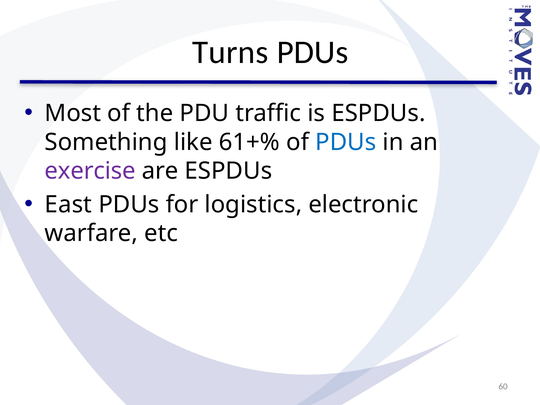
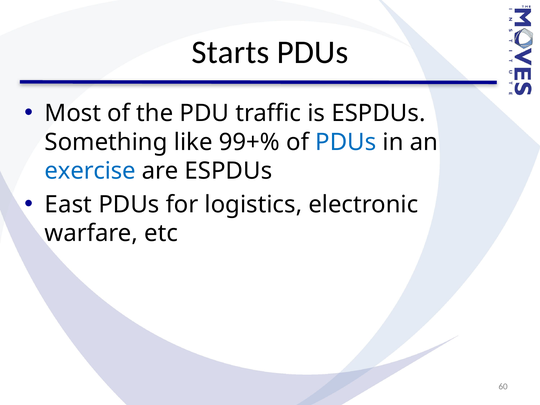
Turns: Turns -> Starts
61+%: 61+% -> 99+%
exercise colour: purple -> blue
